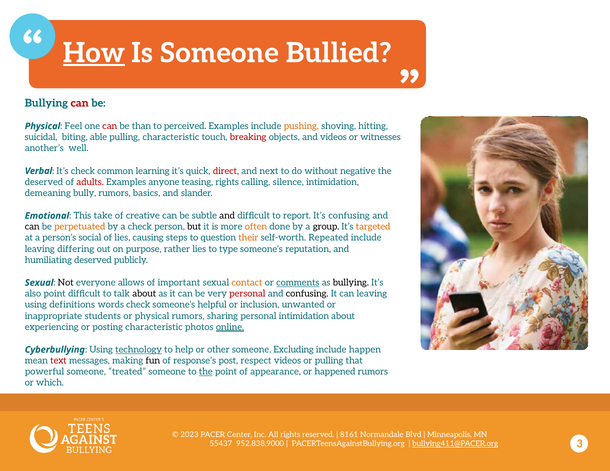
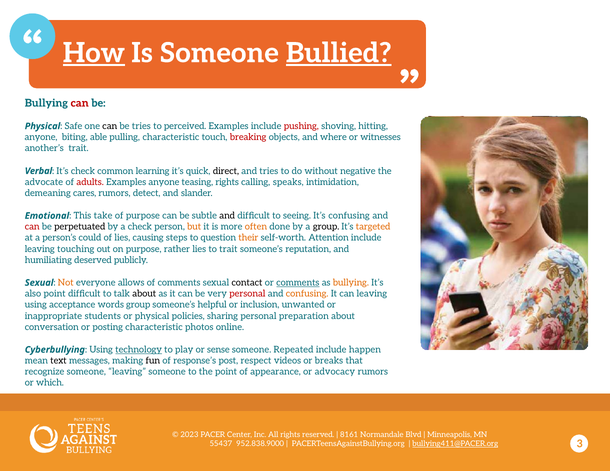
Bullied underline: none -> present
Feel: Feel -> Safe
can at (110, 126) colour: red -> black
be than: than -> tries
pushing colour: orange -> red
suicidal at (41, 137): suicidal -> anyone
and videos: videos -> where
another’s well: well -> trait
direct colour: red -> black
and next: next -> tries
deserved at (44, 182): deserved -> advocate
silence: silence -> speaks
bully: bully -> cares
basics: basics -> detect
of creative: creative -> purpose
report: report -> seeing
can at (32, 227) colour: black -> red
perpetuated colour: orange -> black
but colour: black -> orange
social: social -> could
Repeated: Repeated -> Attention
differing: differing -> touching
to type: type -> trait
Not colour: black -> orange
of important: important -> comments
contact colour: orange -> black
bullying at (351, 283) colour: black -> orange
confusing at (307, 294) colour: black -> orange
definitions: definitions -> acceptance
words check: check -> group
physical rumors: rumors -> policies
personal intimidation: intimidation -> preparation
experiencing: experiencing -> conversation
online underline: present -> none
help: help -> play
other: other -> sense
Excluding: Excluding -> Repeated
text colour: red -> black
or pulling: pulling -> breaks
powerful: powerful -> recognize
someone treated: treated -> leaving
the at (206, 372) underline: present -> none
happened: happened -> advocacy
